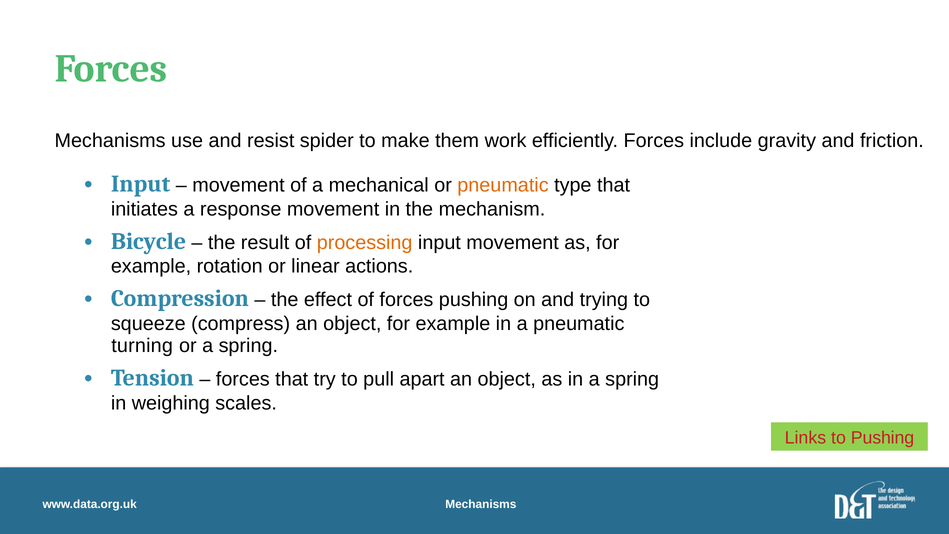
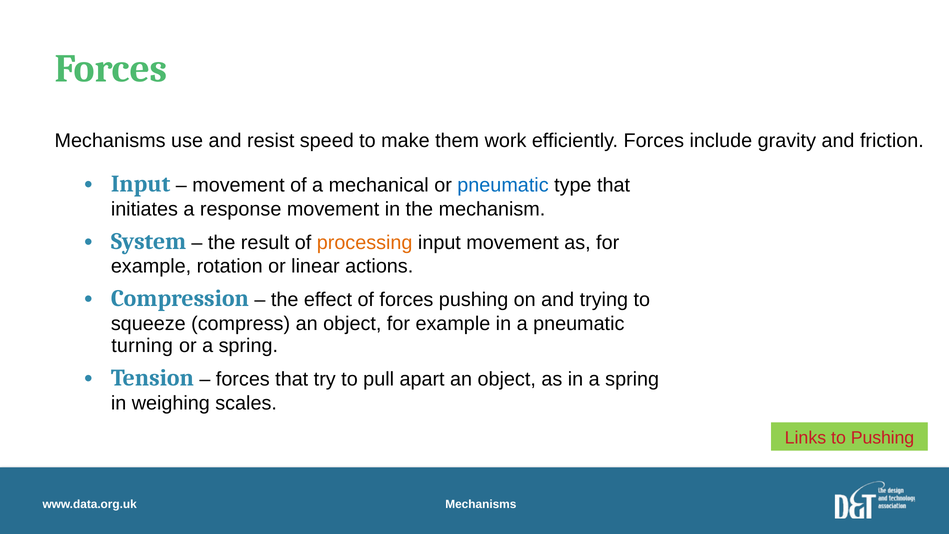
spider: spider -> speed
pneumatic at (503, 185) colour: orange -> blue
Bicycle: Bicycle -> System
